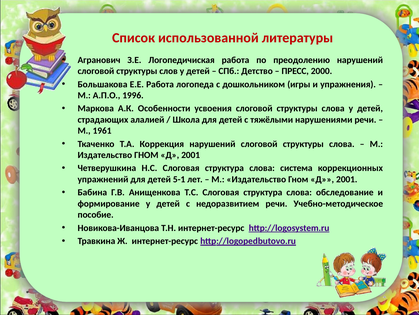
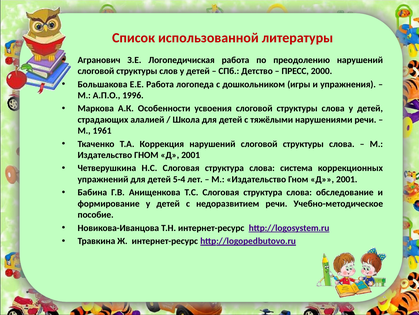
5-1: 5-1 -> 5-4
